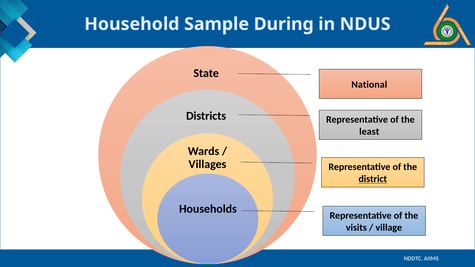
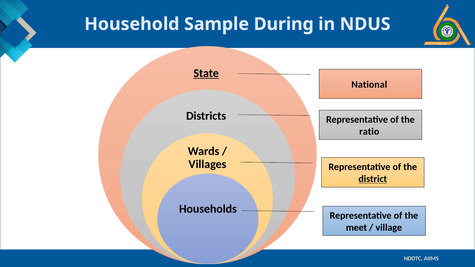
State underline: none -> present
least: least -> ratio
visits: visits -> meet
